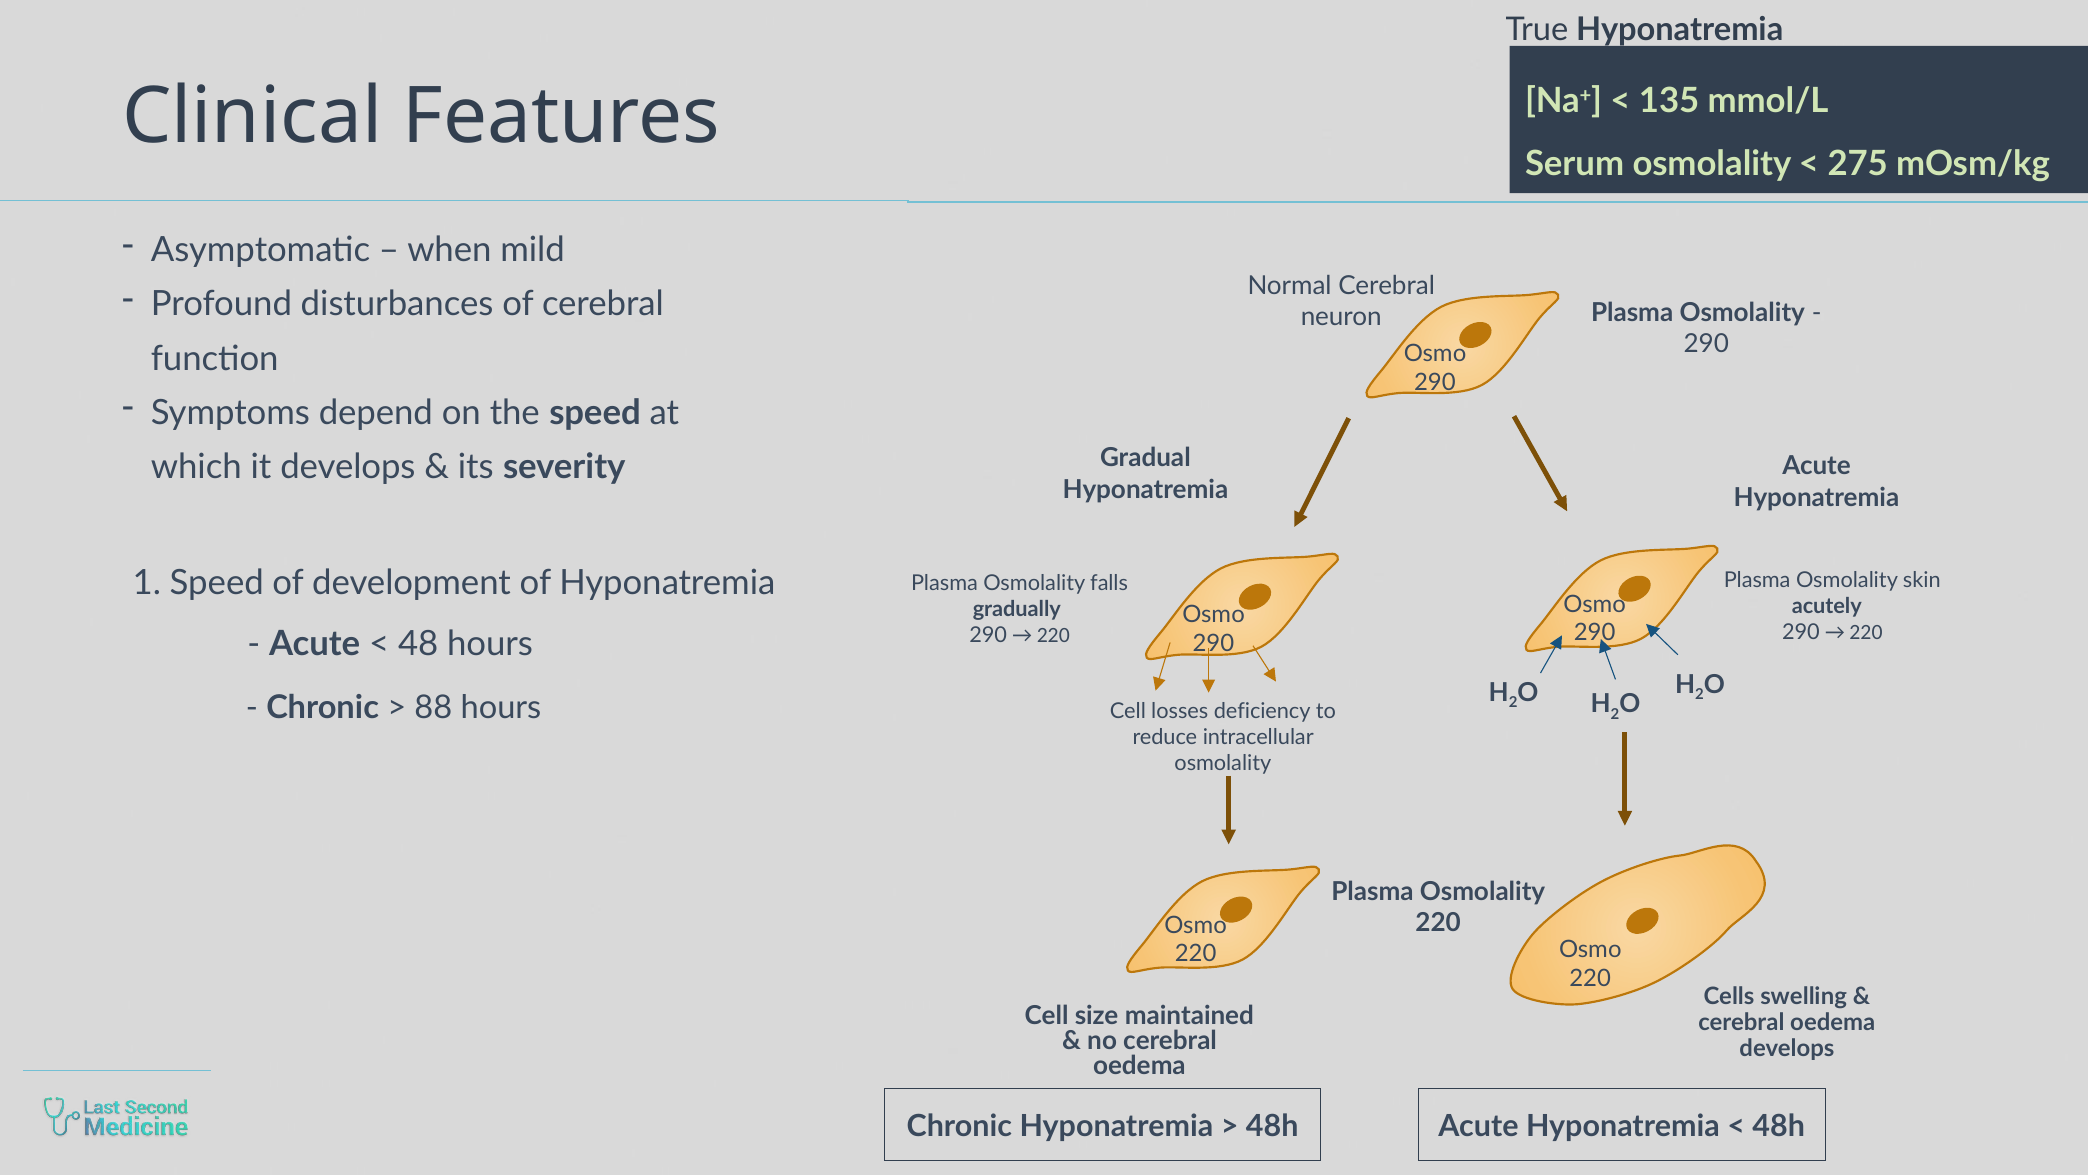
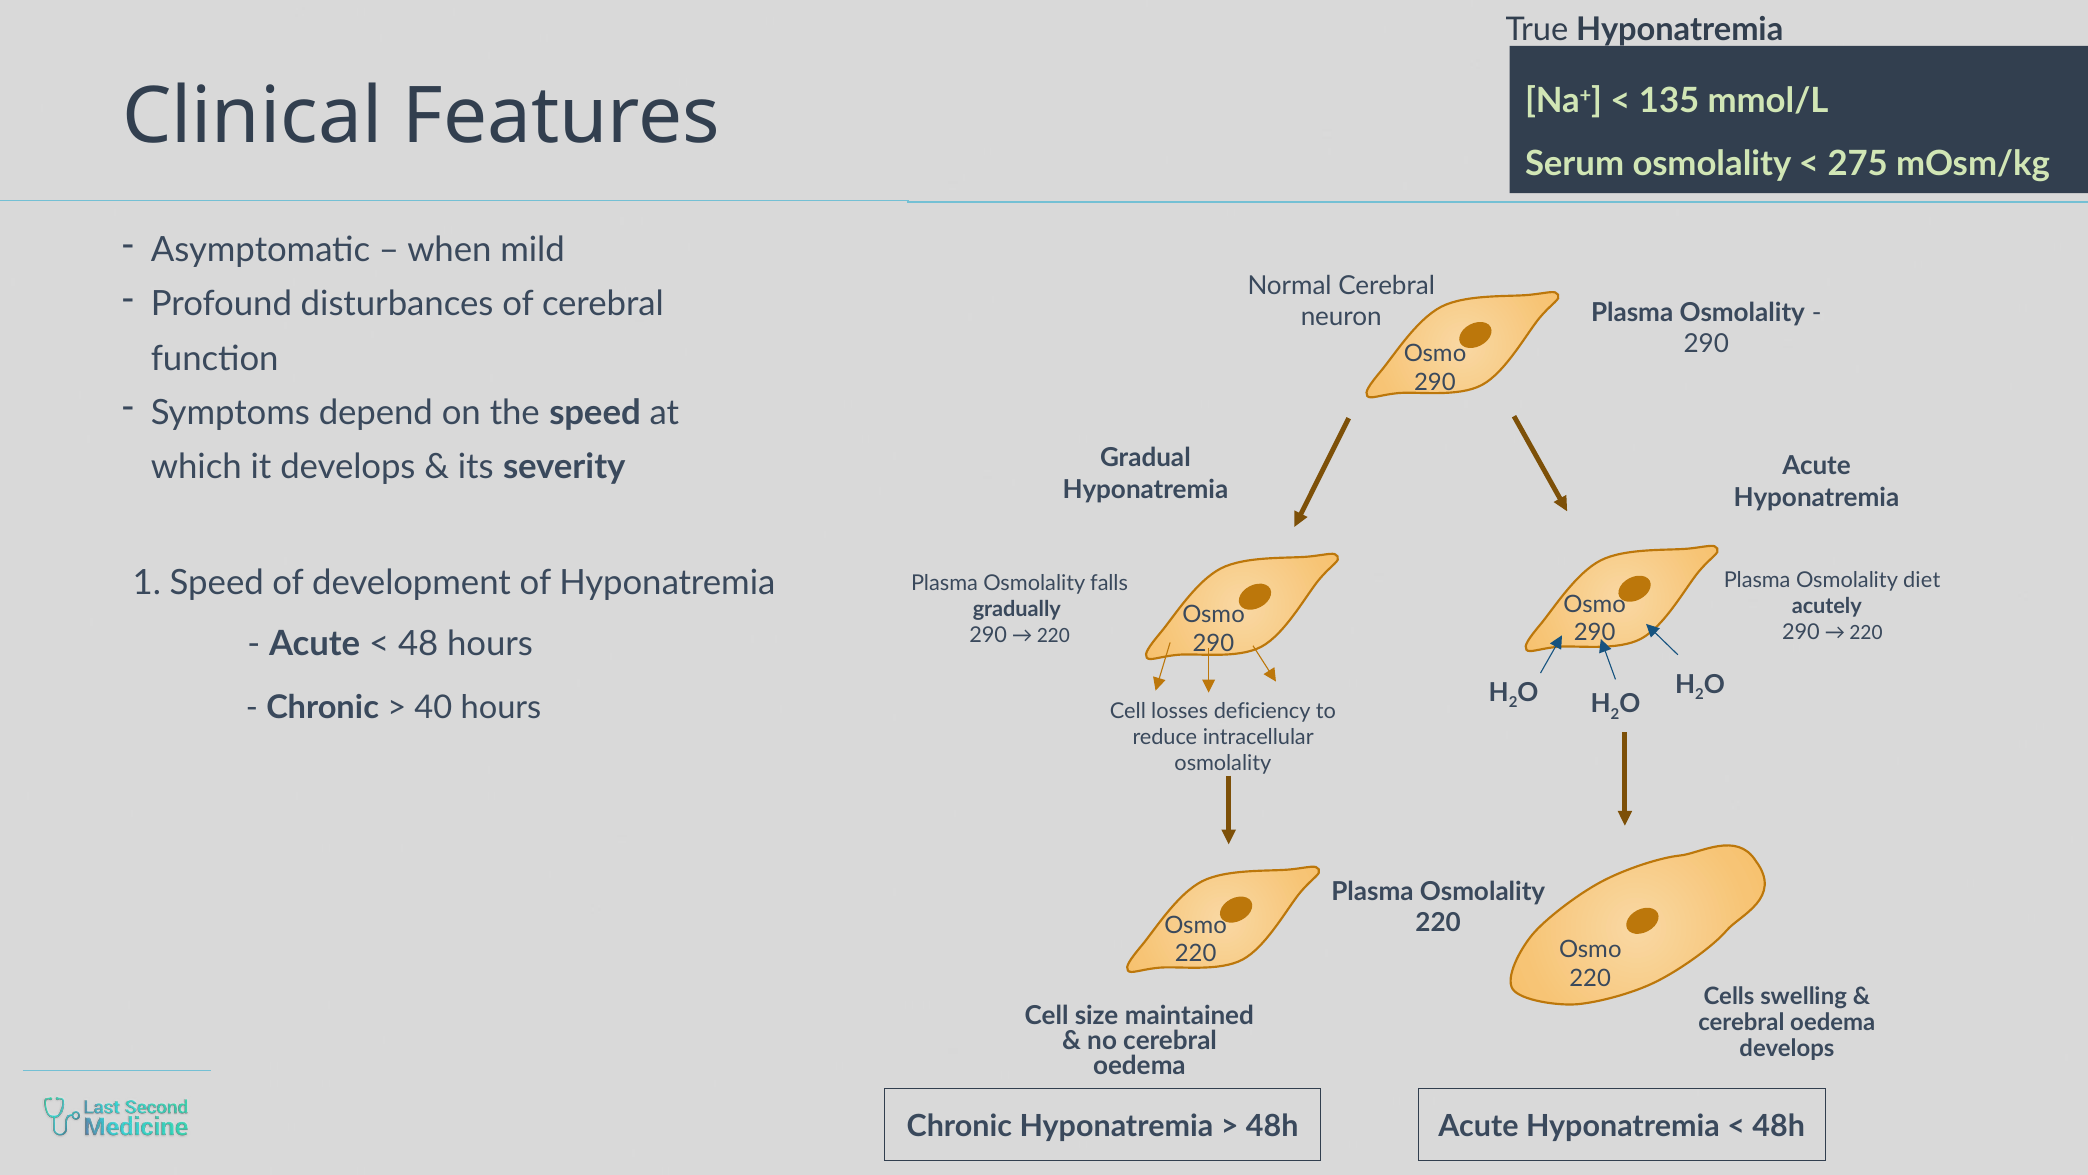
skin: skin -> diet
88: 88 -> 40
